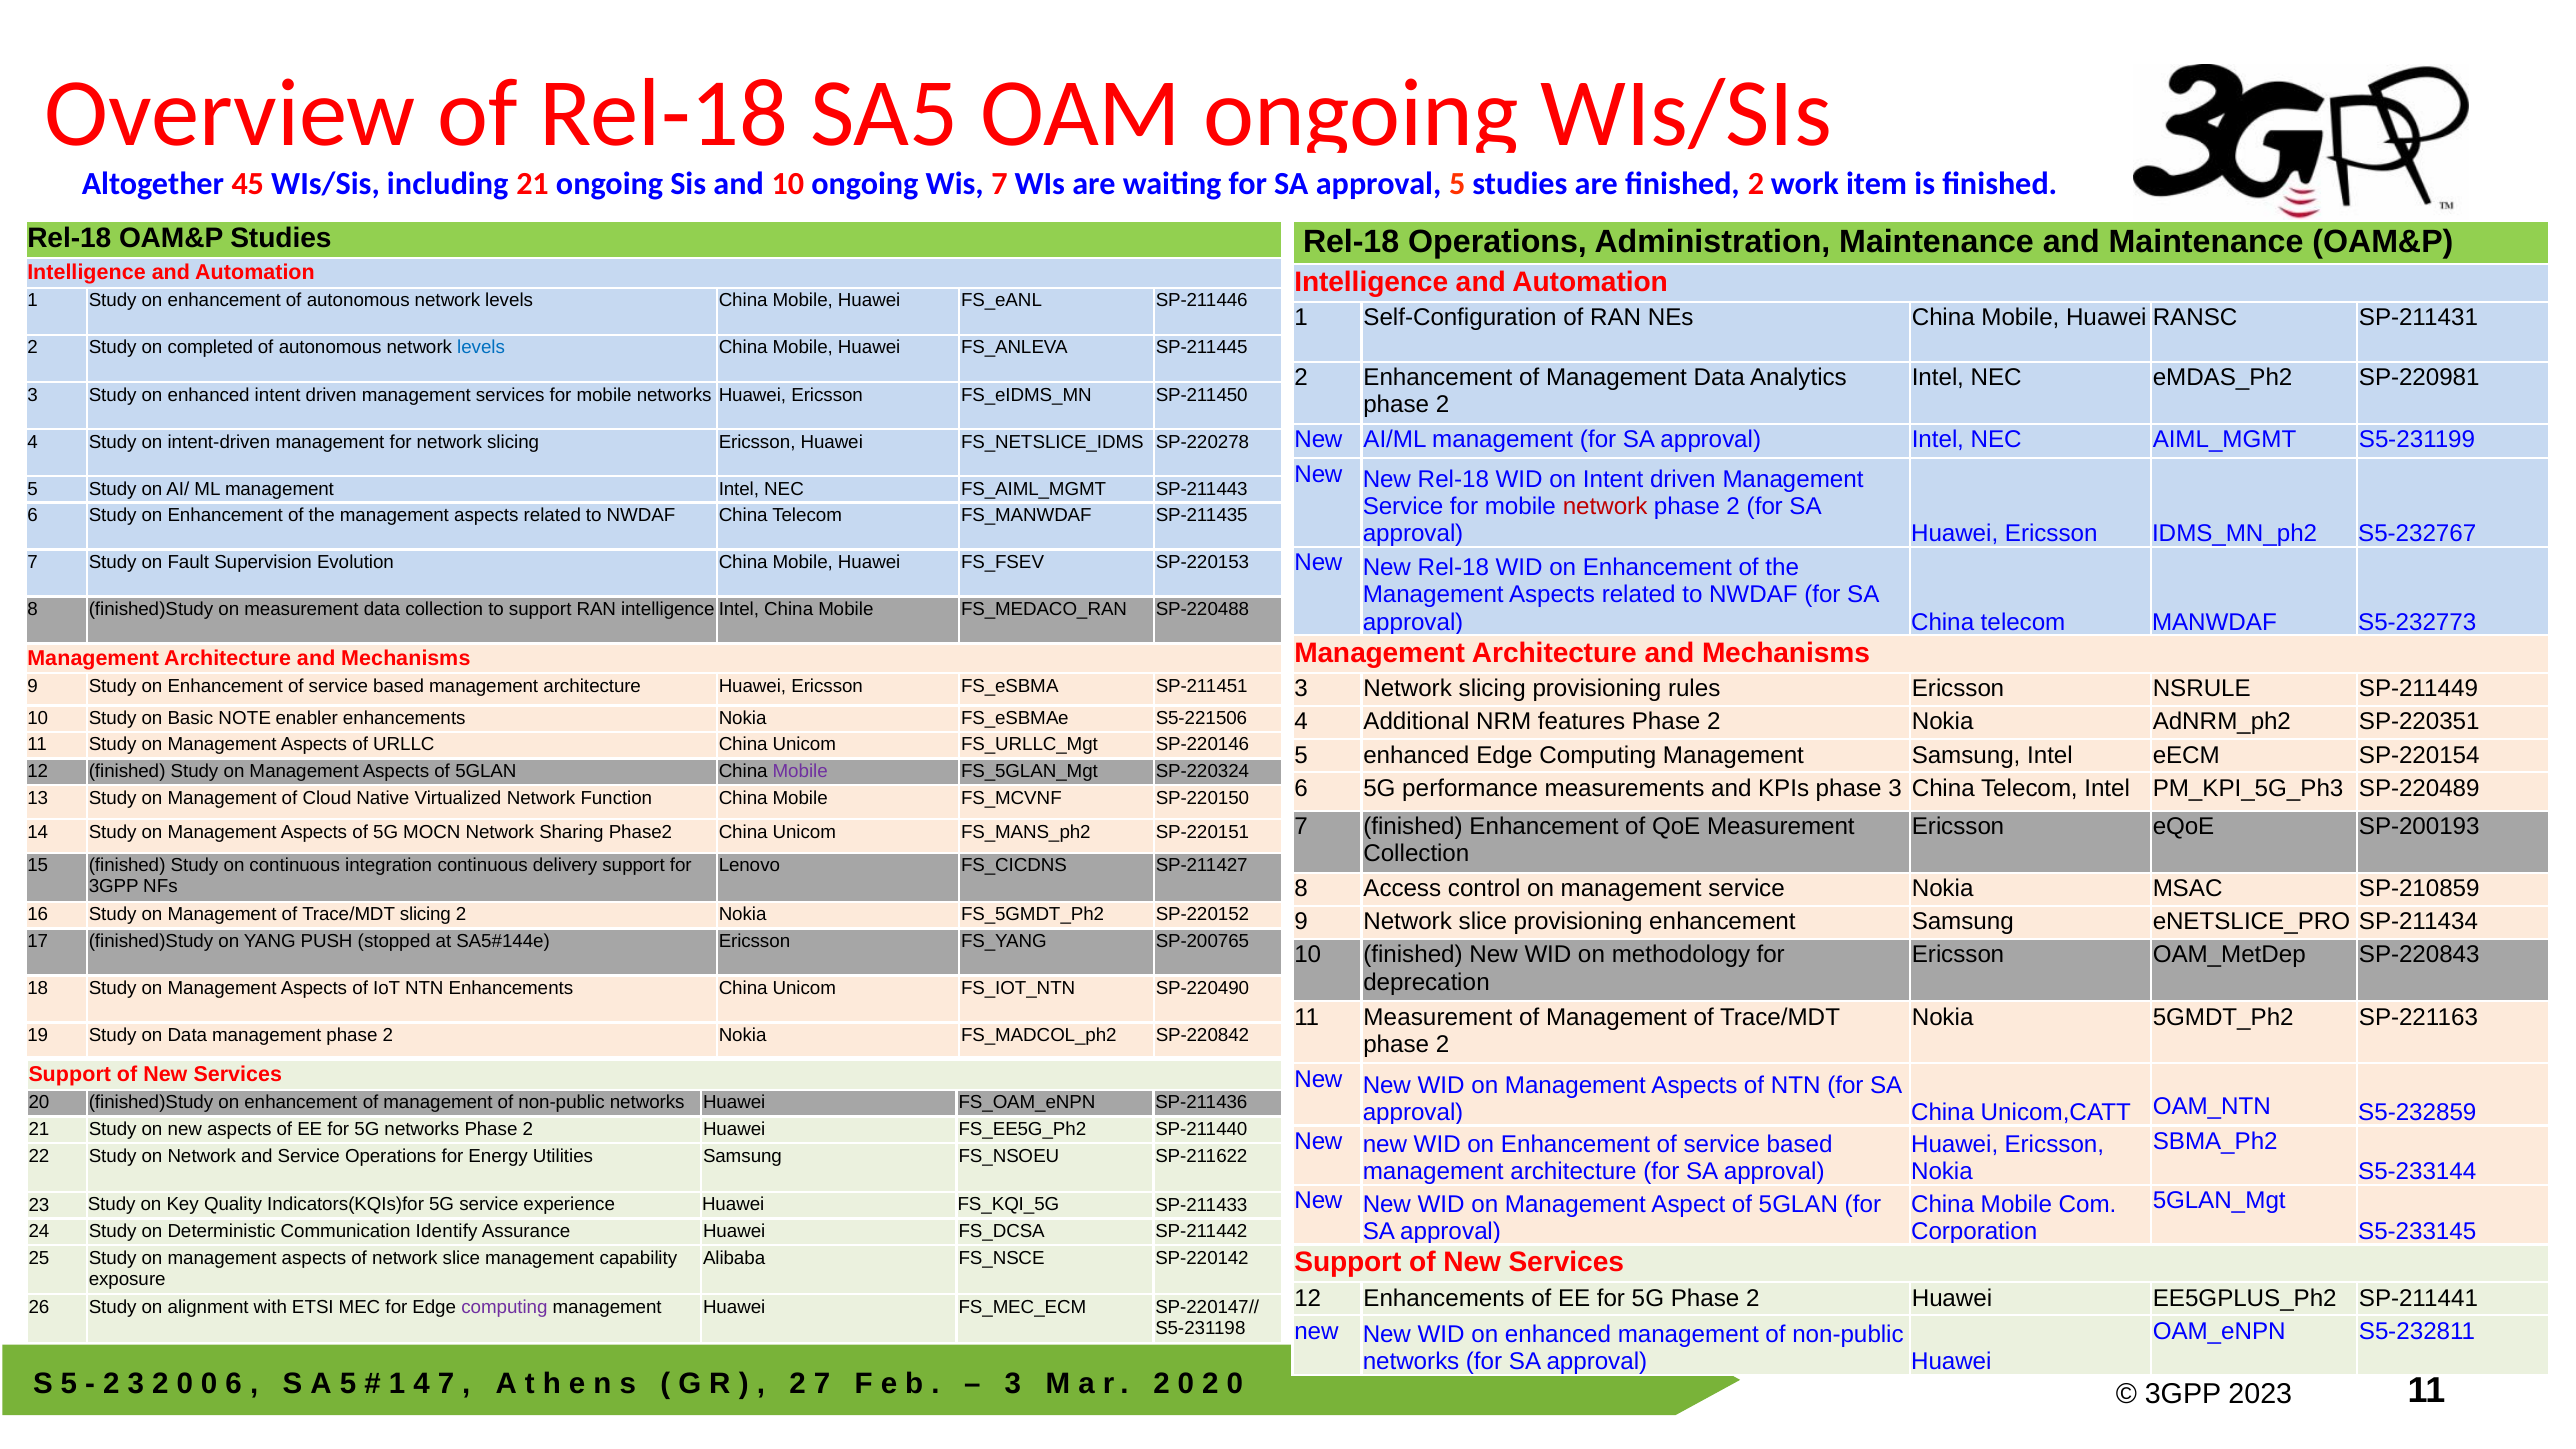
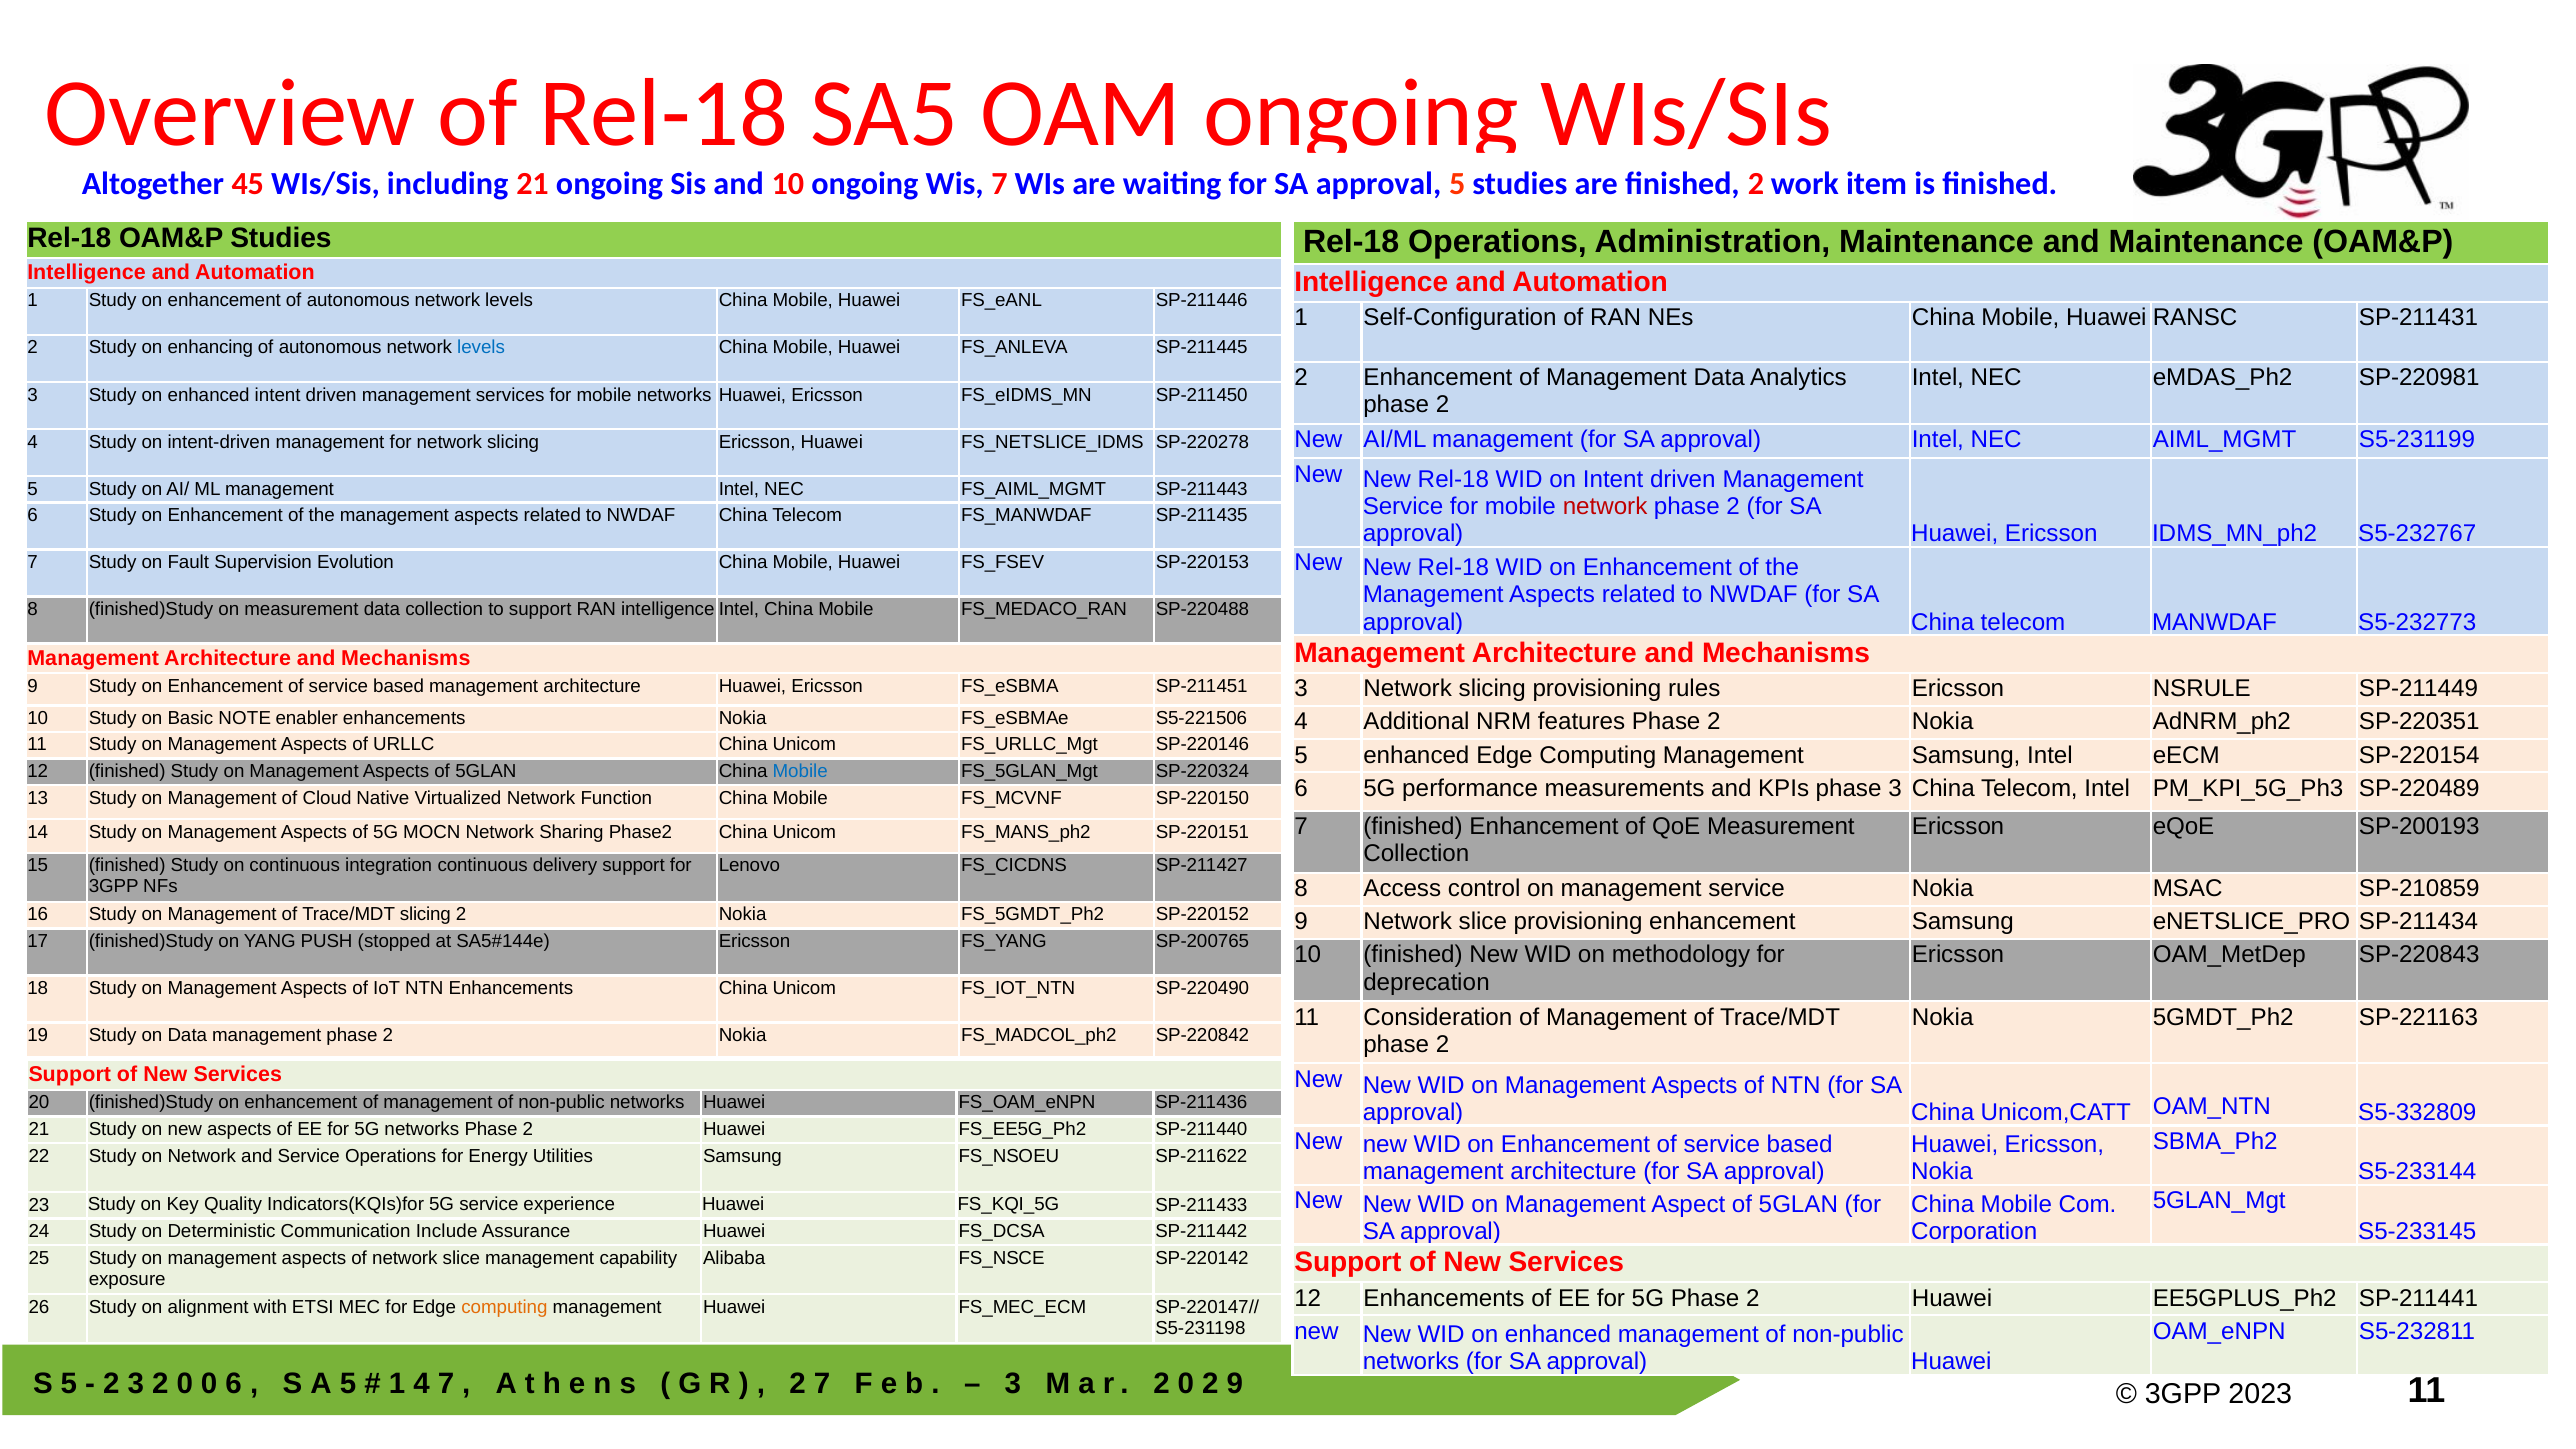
completed: completed -> enhancing
Mobile at (800, 771) colour: purple -> blue
11 Measurement: Measurement -> Consideration
S5-232859: S5-232859 -> S5-332809
Identify: Identify -> Include
computing at (504, 1307) colour: purple -> orange
0 at (1235, 1384): 0 -> 9
